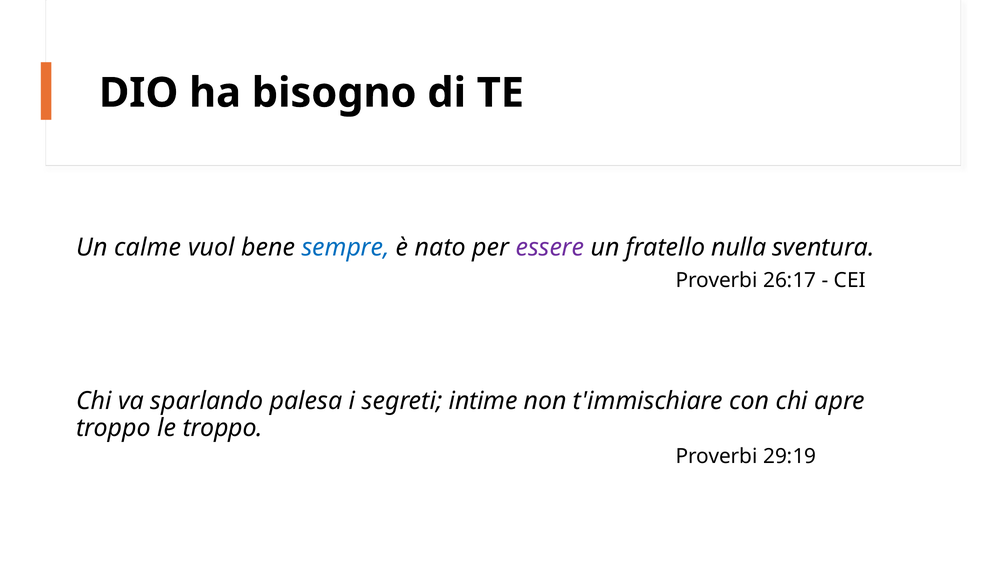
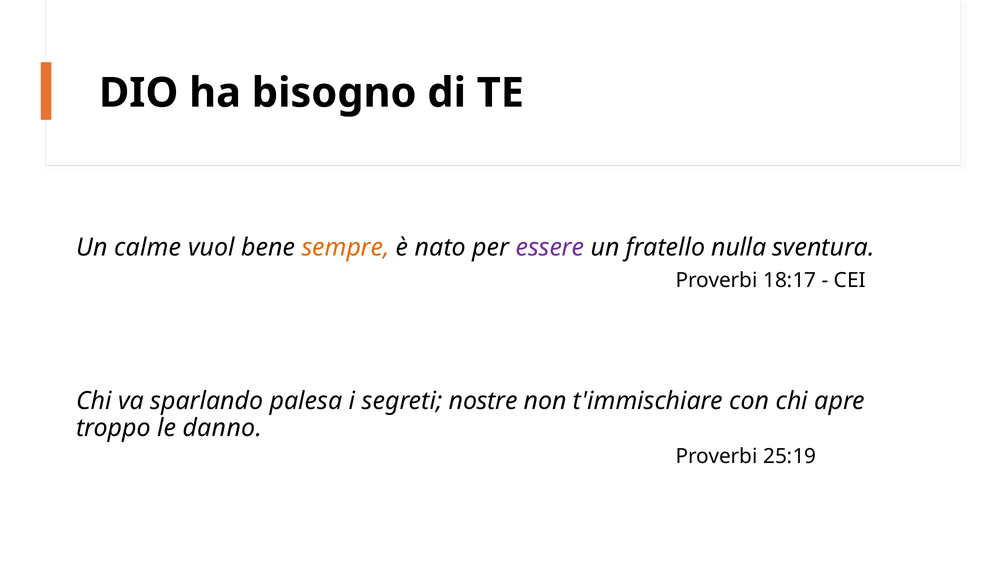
sempre colour: blue -> orange
26:17: 26:17 -> 18:17
intime: intime -> nostre
le troppo: troppo -> danno
29:19: 29:19 -> 25:19
